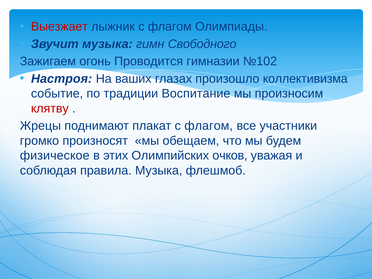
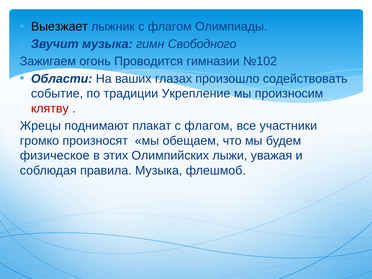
Выезжает colour: red -> black
Настроя: Настроя -> Области
коллективизма: коллективизма -> содействовать
Воспитание: Воспитание -> Укрепление
очков: очков -> лыжи
